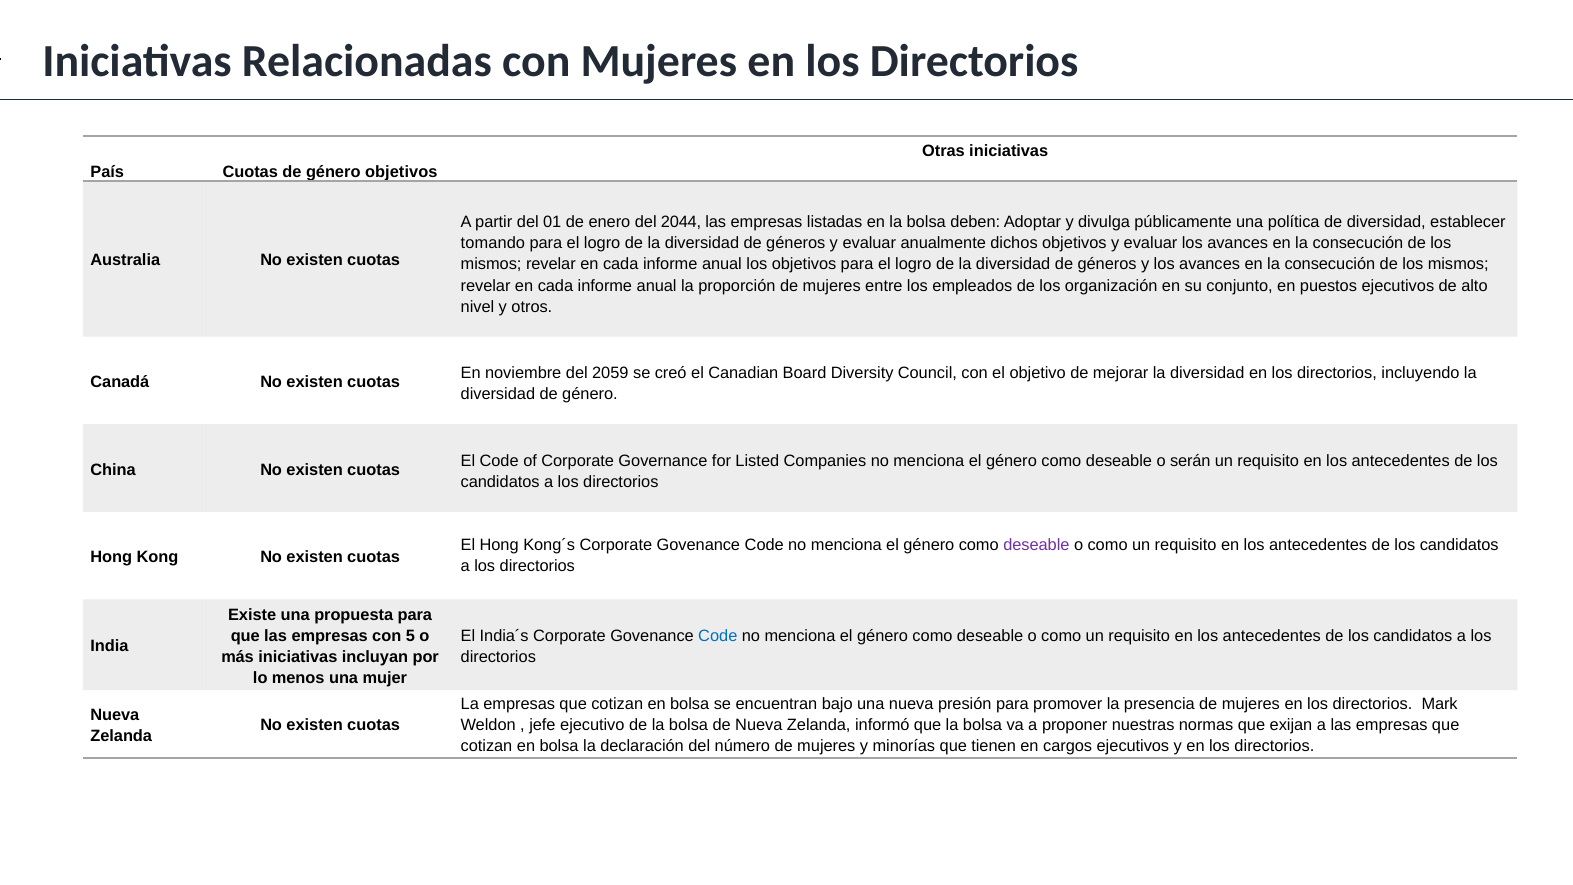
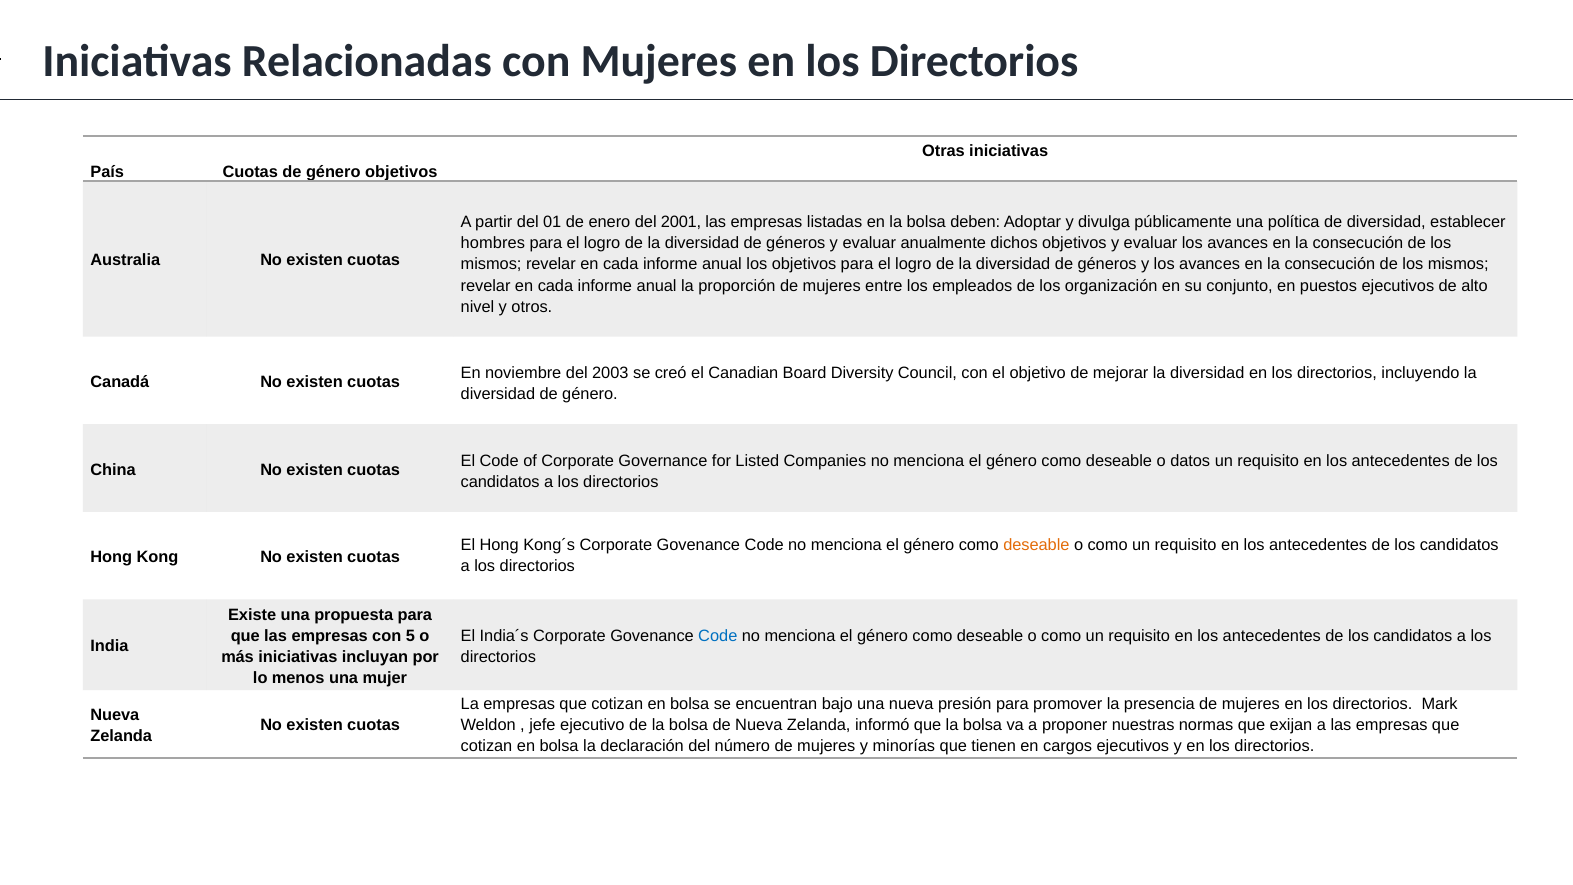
2044: 2044 -> 2001
tomando: tomando -> hombres
2059: 2059 -> 2003
serán: serán -> datos
deseable at (1036, 545) colour: purple -> orange
